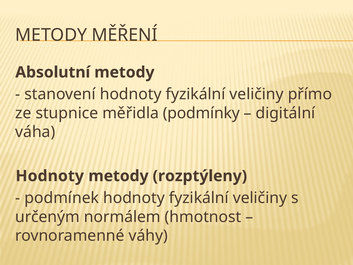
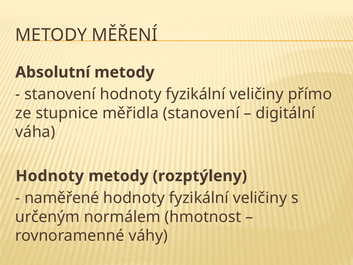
měřidla podmínky: podmínky -> stanovení
podmínek: podmínek -> naměřené
